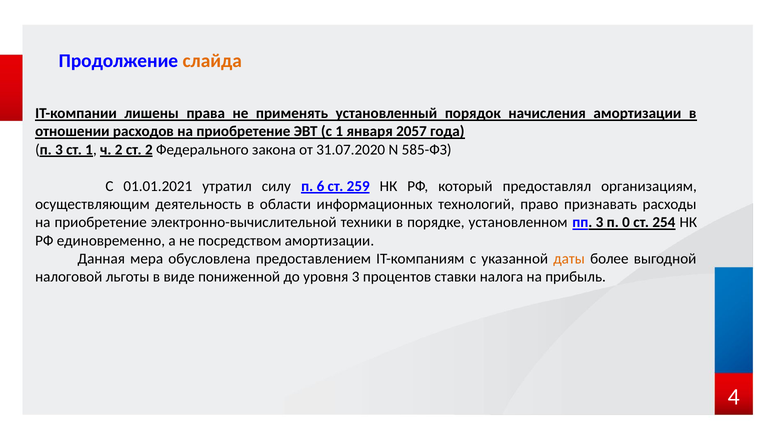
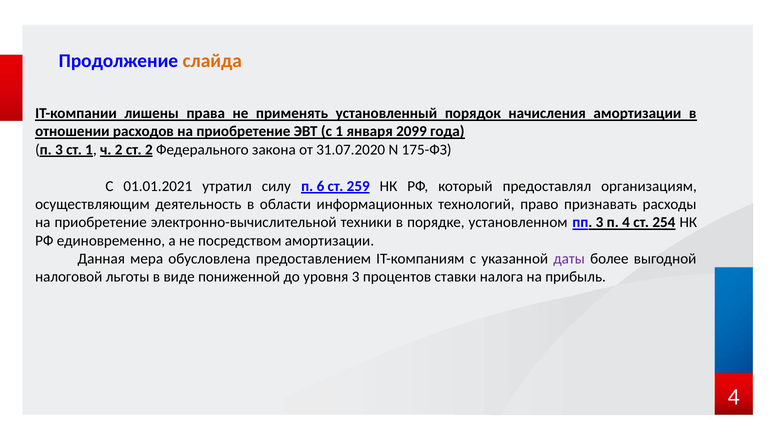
2057: 2057 -> 2099
585-ФЗ: 585-ФЗ -> 175-ФЗ
п 0: 0 -> 4
даты colour: orange -> purple
